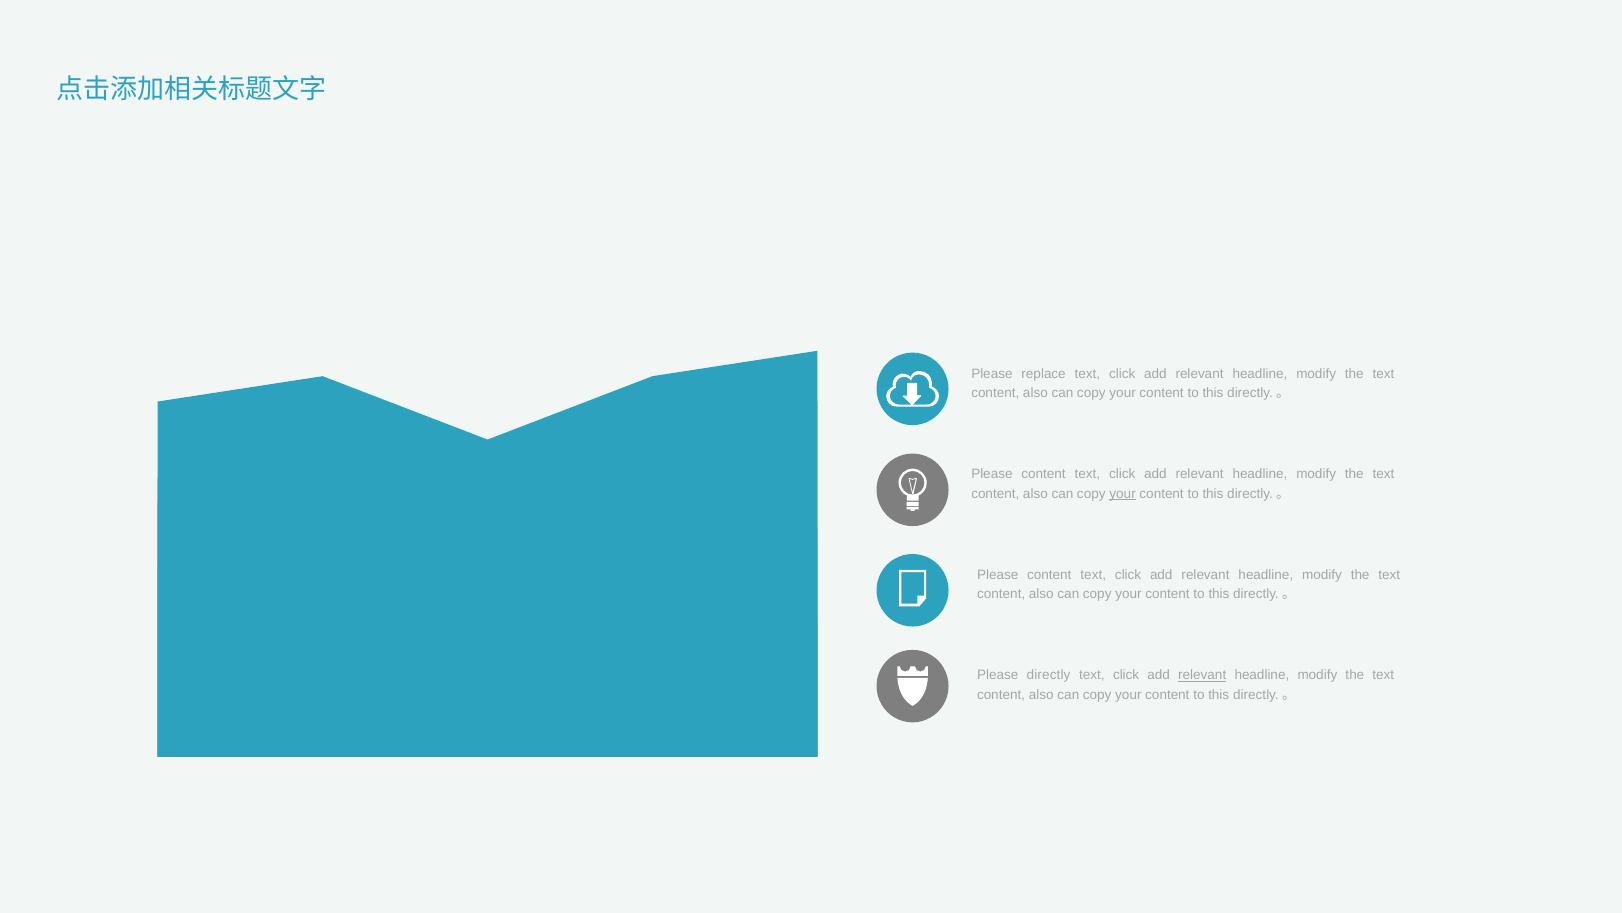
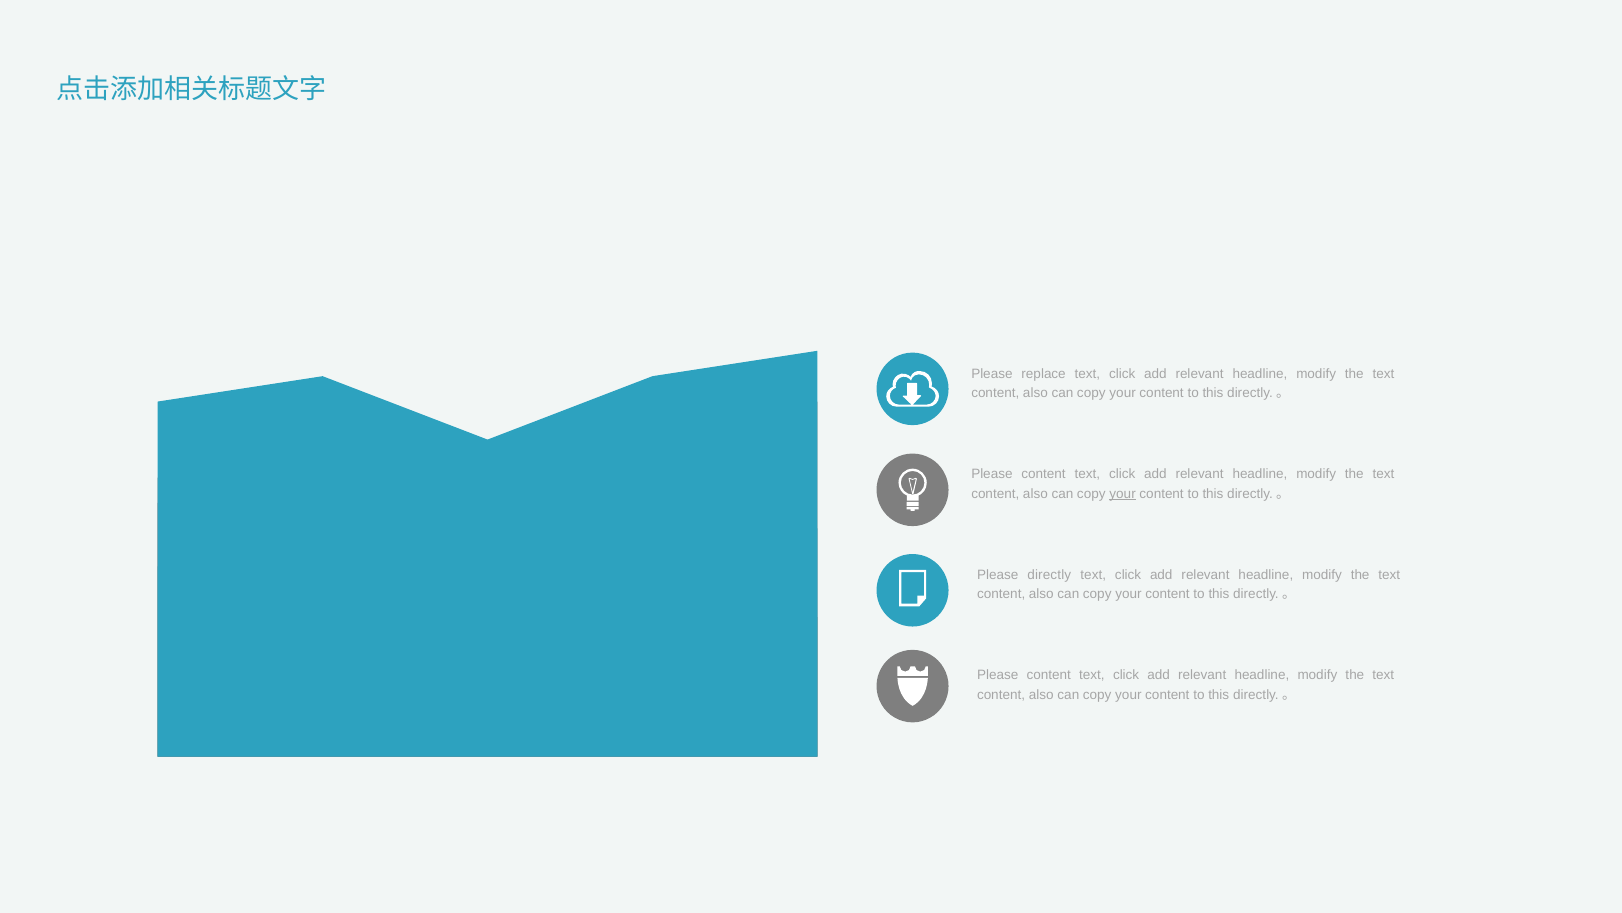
content at (1049, 574): content -> directly
directly at (1049, 675): directly -> content
relevant at (1202, 675) underline: present -> none
